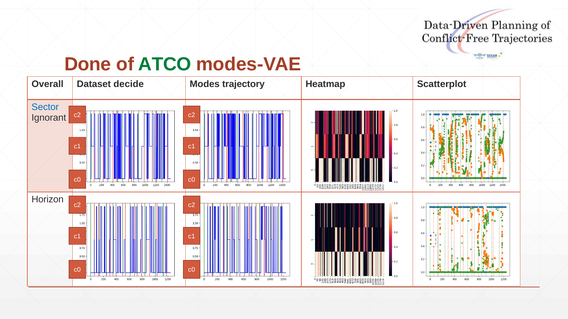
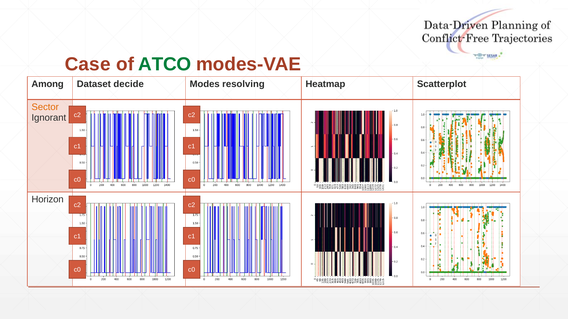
Done: Done -> Case
Overall: Overall -> Among
trajectory: trajectory -> resolving
Sector colour: blue -> orange
